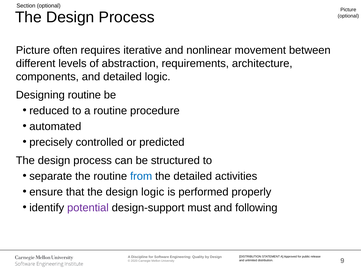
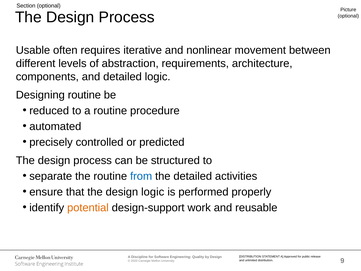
Picture at (33, 50): Picture -> Usable
potential colour: purple -> orange
must: must -> work
following: following -> reusable
